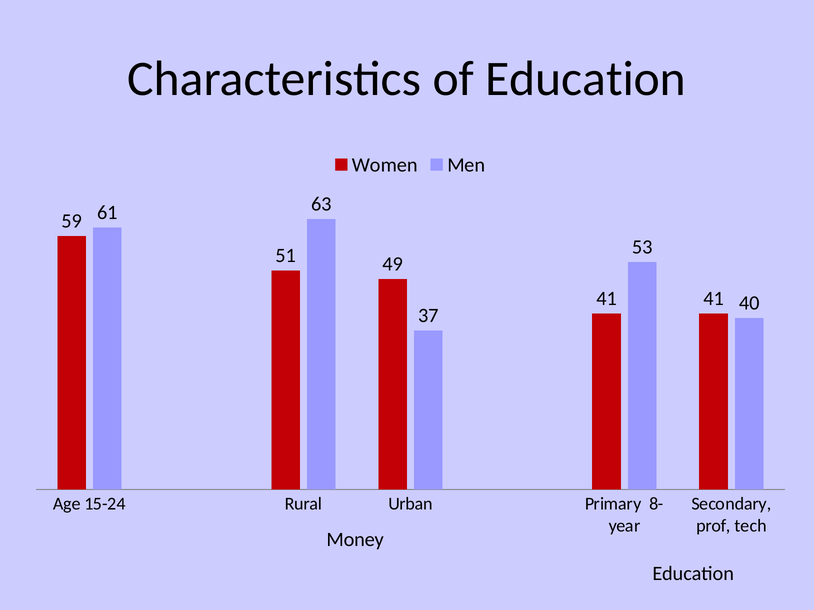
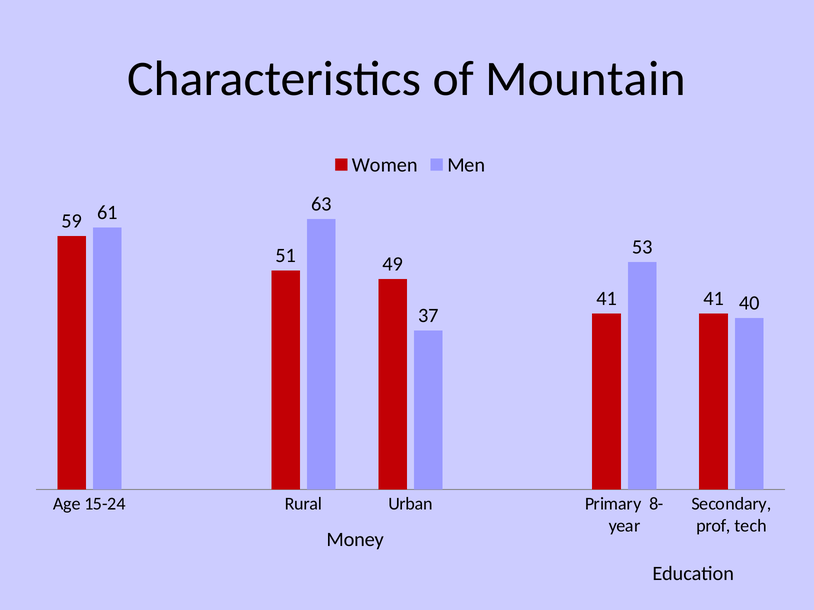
of Education: Education -> Mountain
